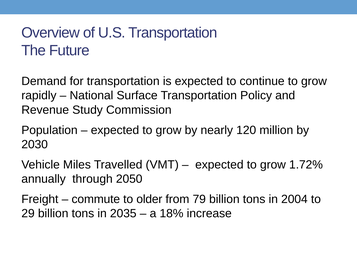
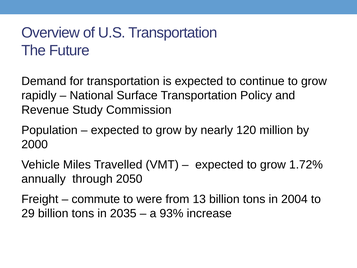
2030: 2030 -> 2000
older: older -> were
79: 79 -> 13
18%: 18% -> 93%
